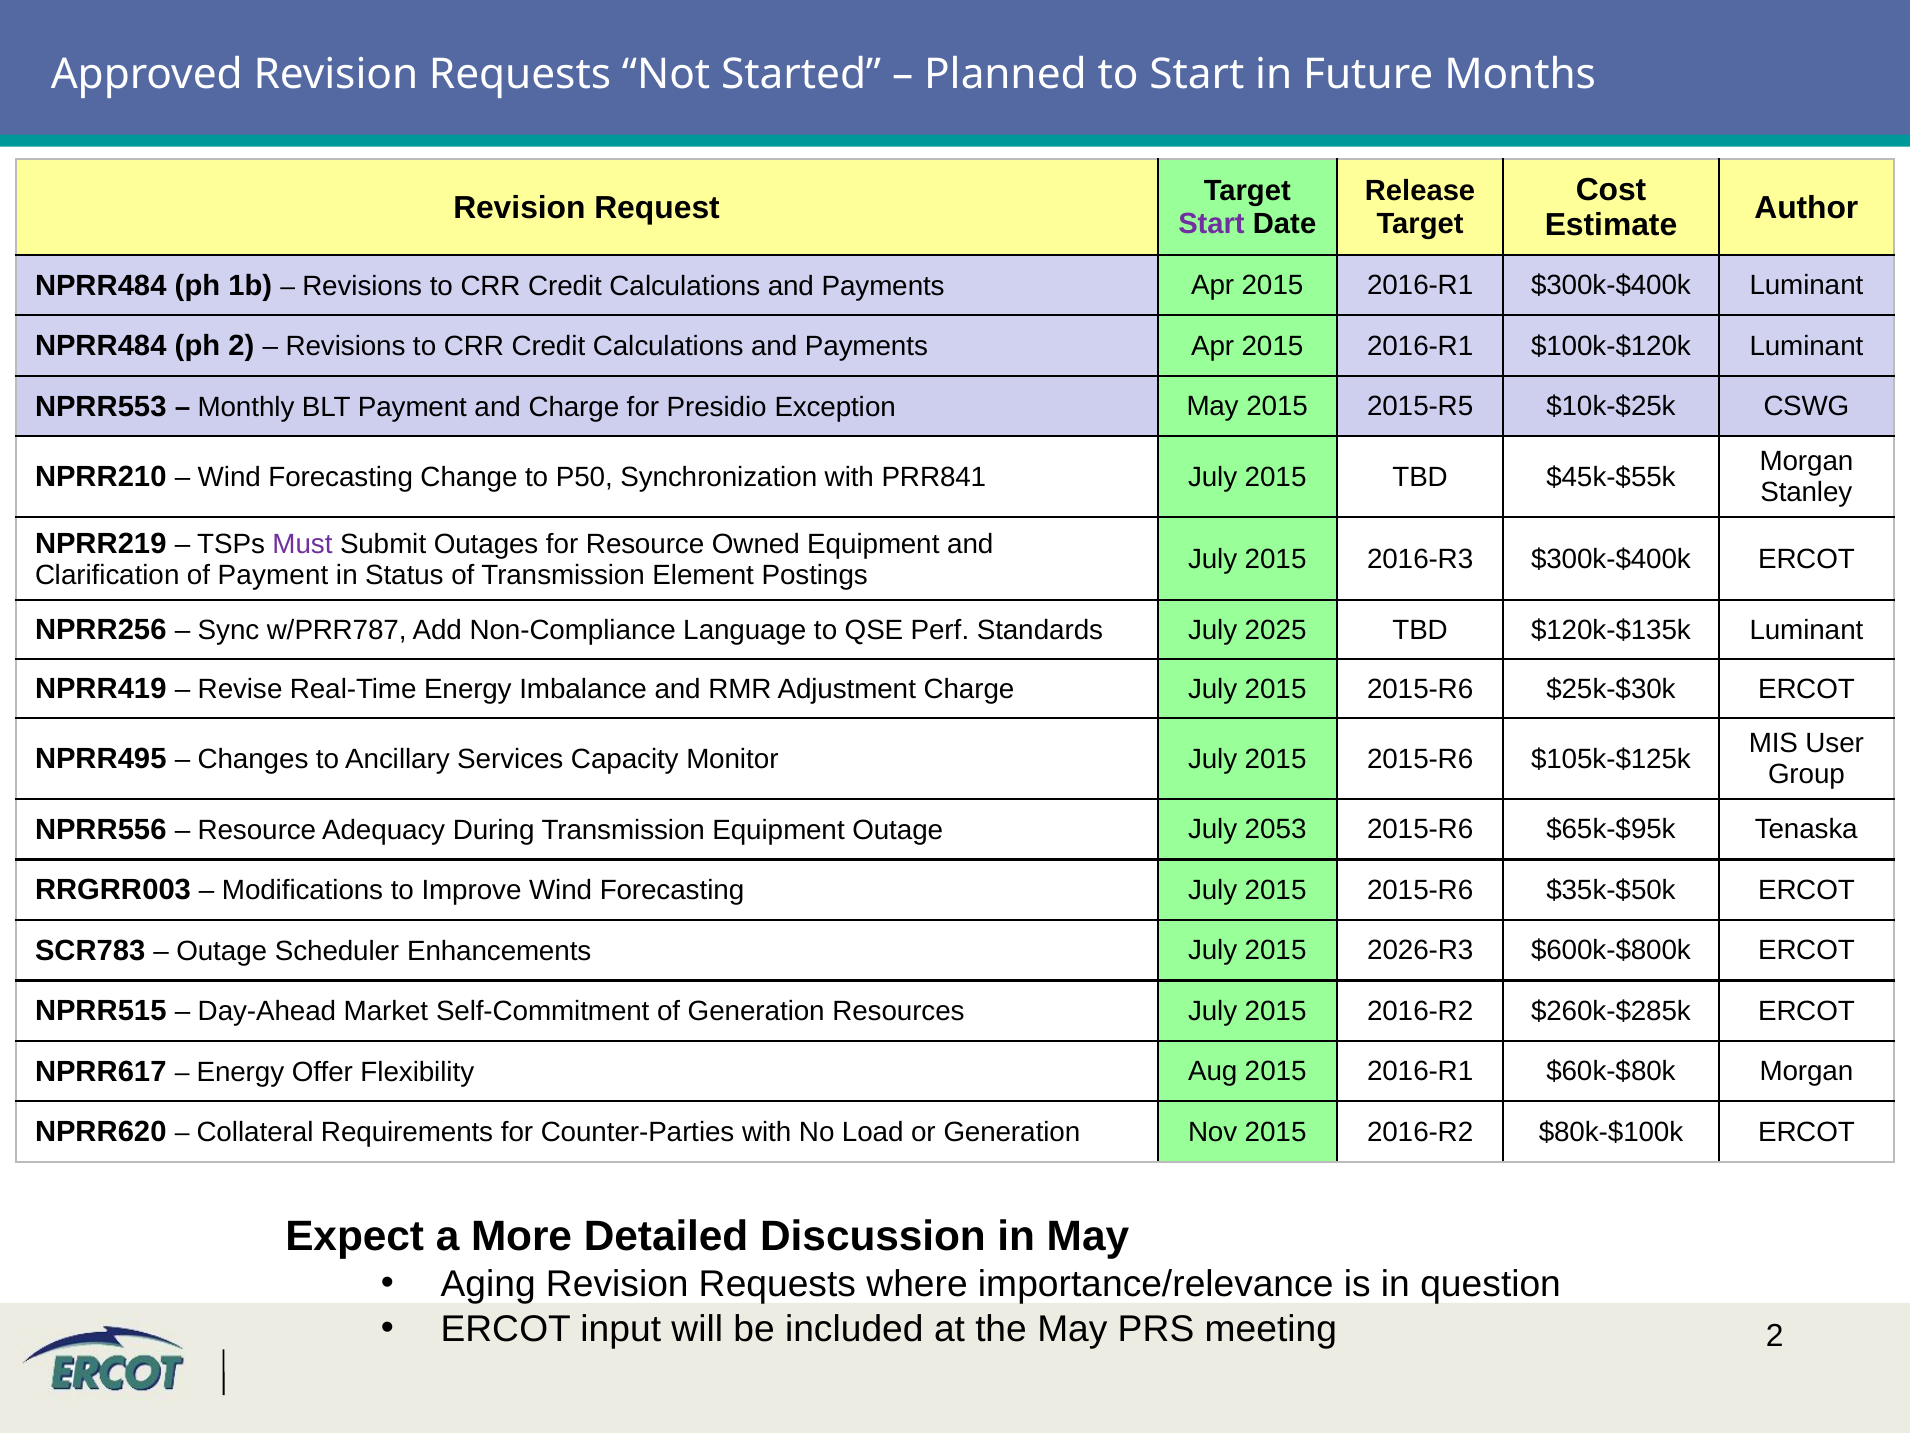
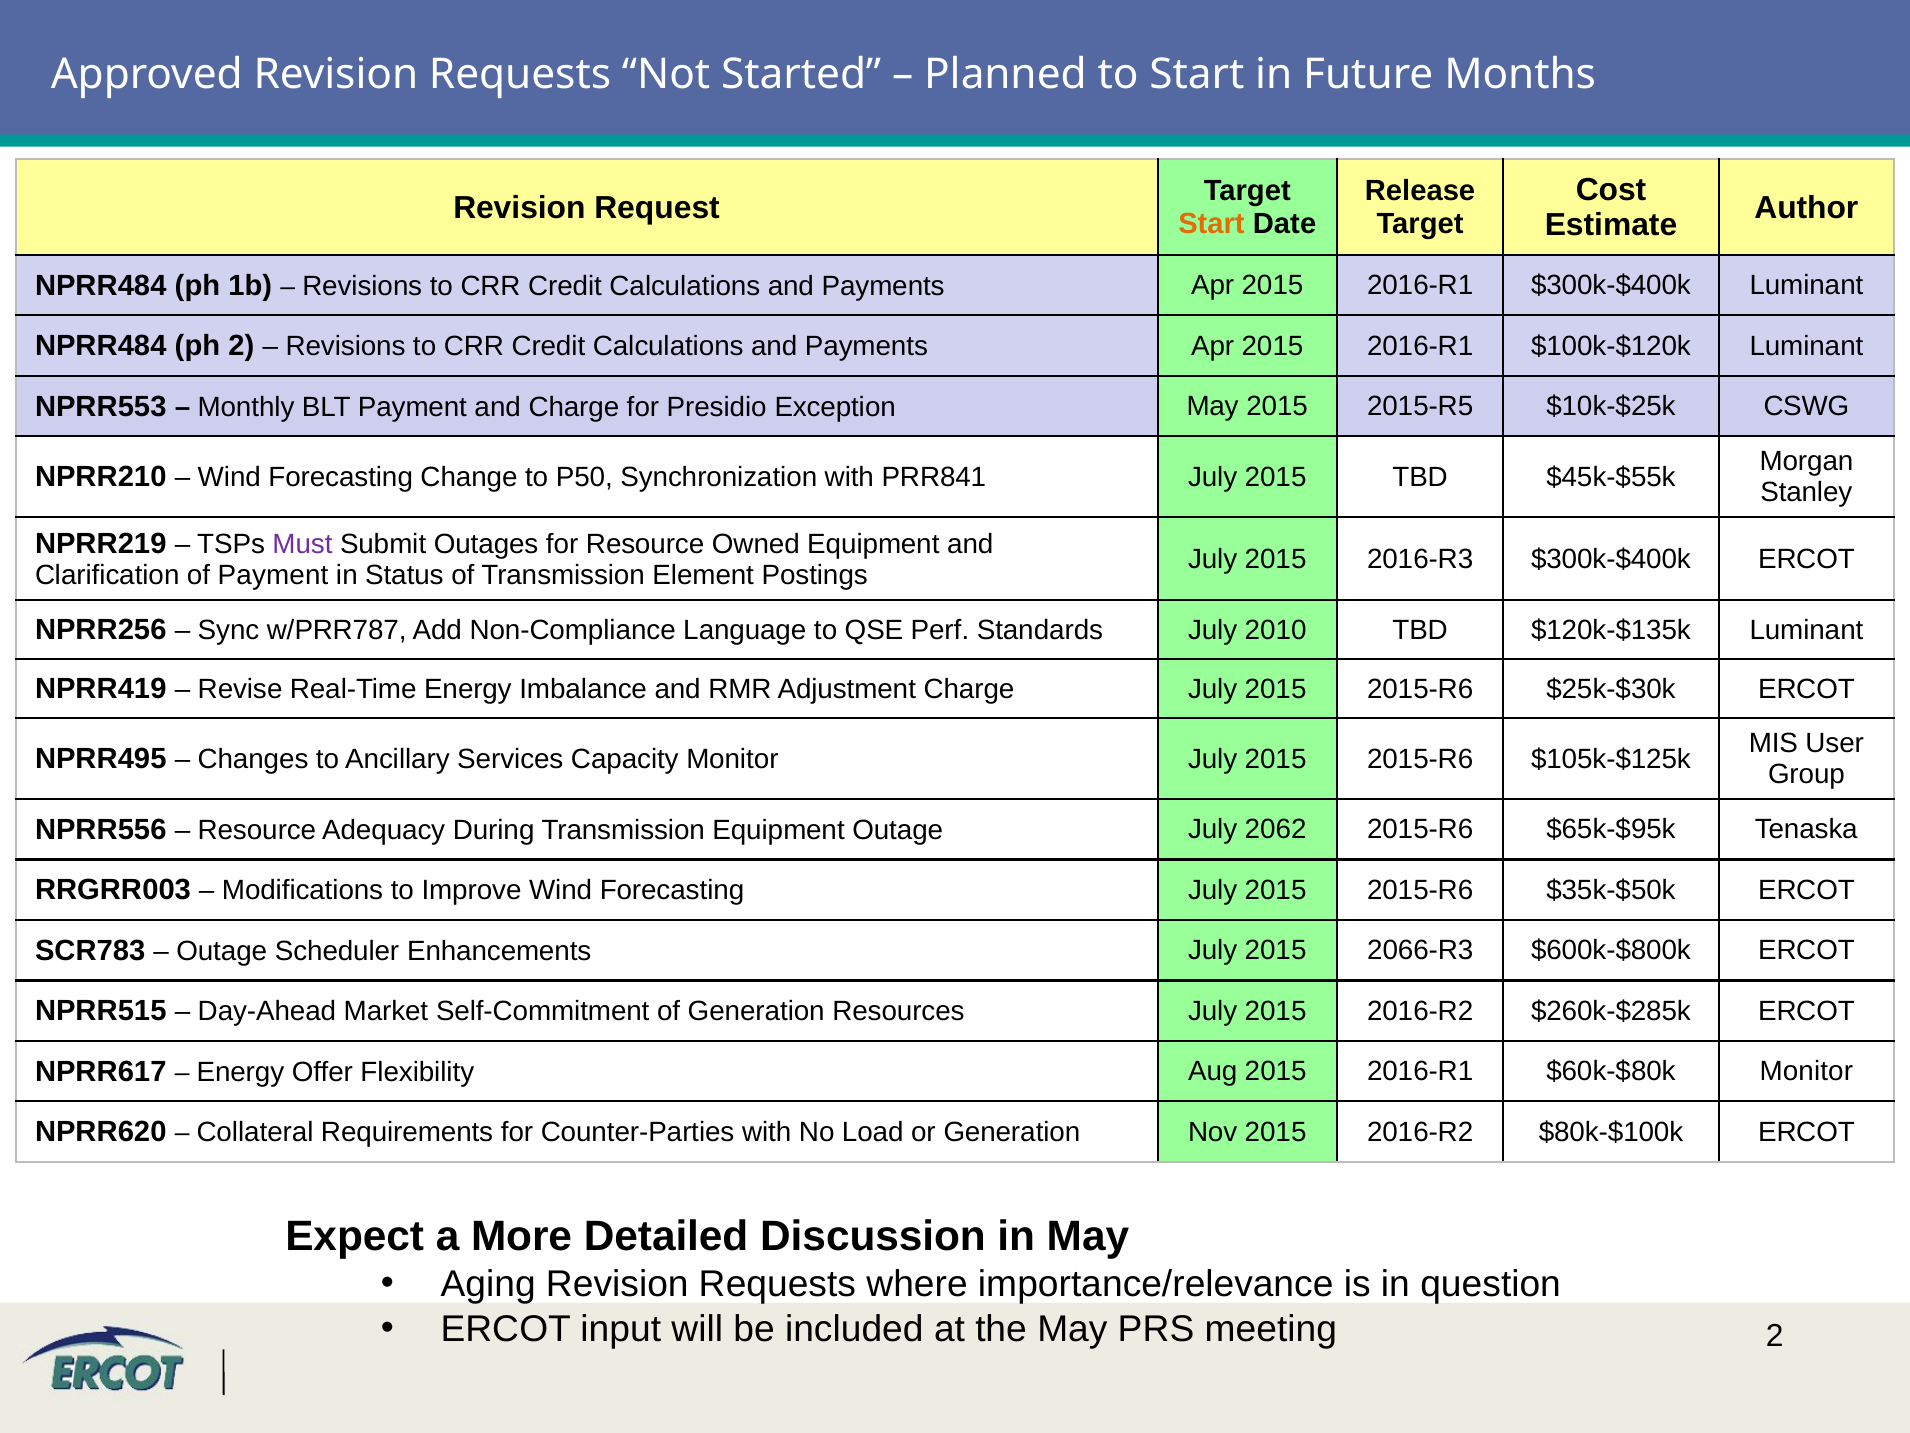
Start at (1211, 224) colour: purple -> orange
2025: 2025 -> 2010
2053: 2053 -> 2062
2026-R3: 2026-R3 -> 2066-R3
$60k-$80k Morgan: Morgan -> Monitor
